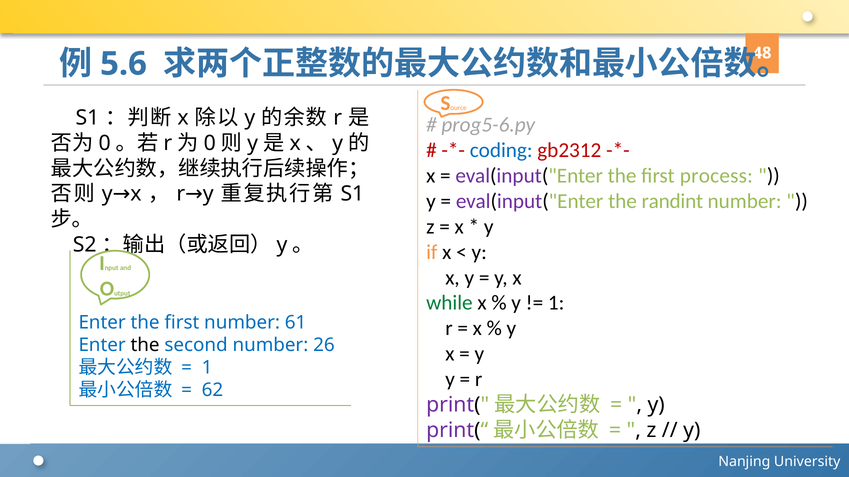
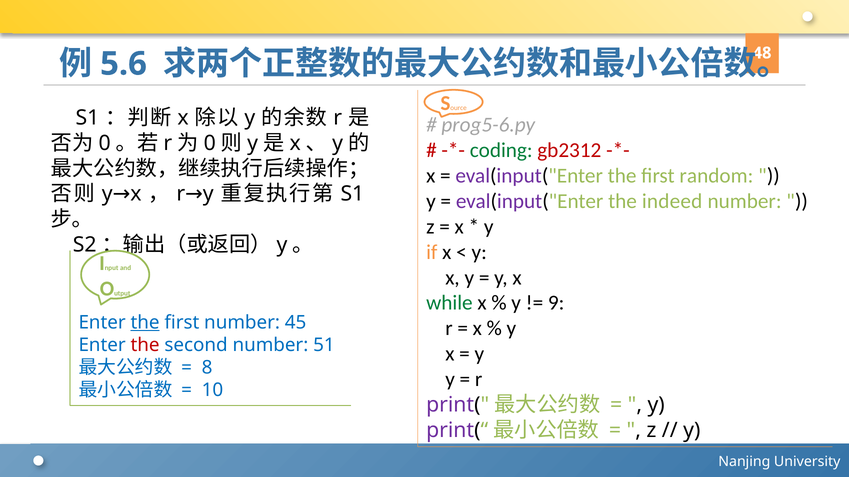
coding colour: blue -> green
process: process -> random
randint: randint -> indeed
1 at (556, 303): 1 -> 9
the at (145, 323) underline: none -> present
61: 61 -> 45
the at (145, 345) colour: black -> red
26: 26 -> 51
1 at (207, 368): 1 -> 8
62: 62 -> 10
